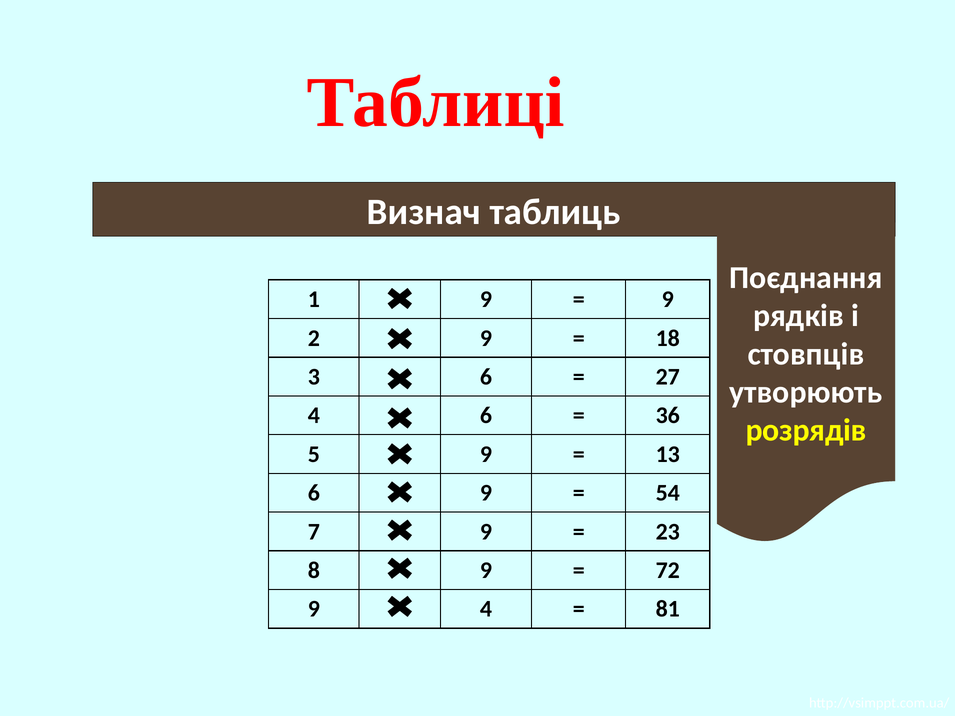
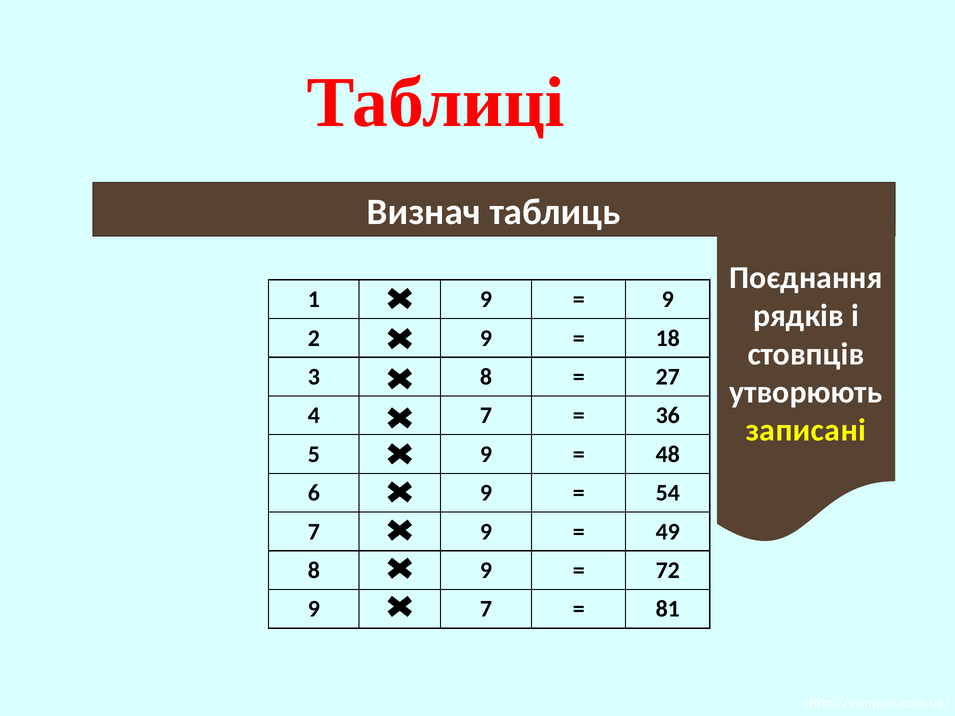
3 6: 6 -> 8
4 6: 6 -> 7
розрядів: розрядів -> записані
13: 13 -> 48
23: 23 -> 49
9 4: 4 -> 7
